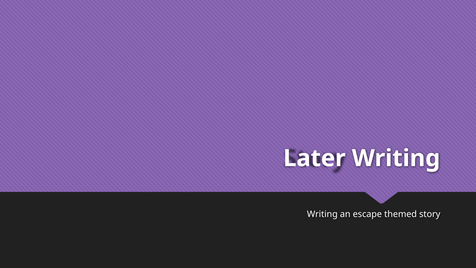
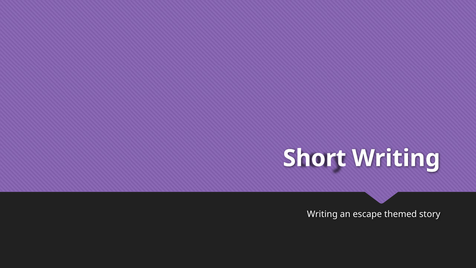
Later: Later -> Short
